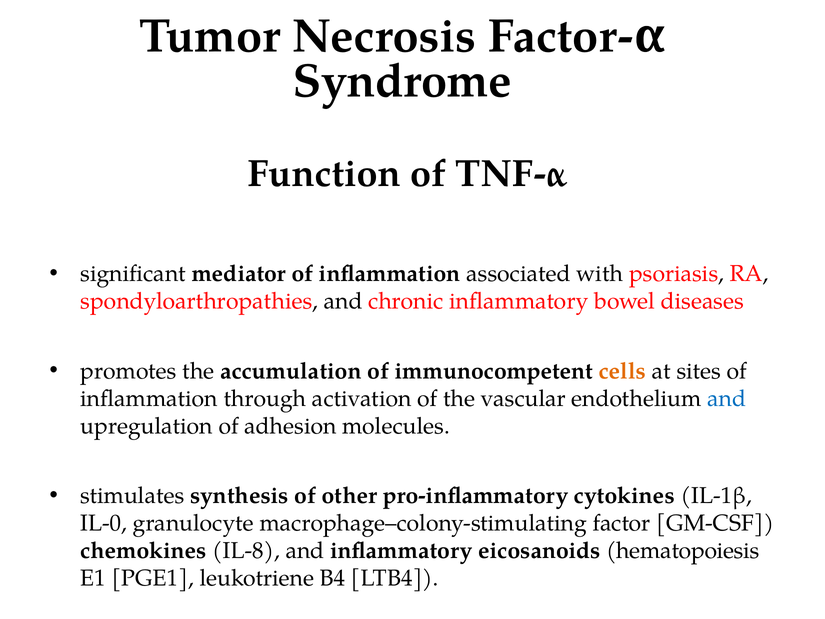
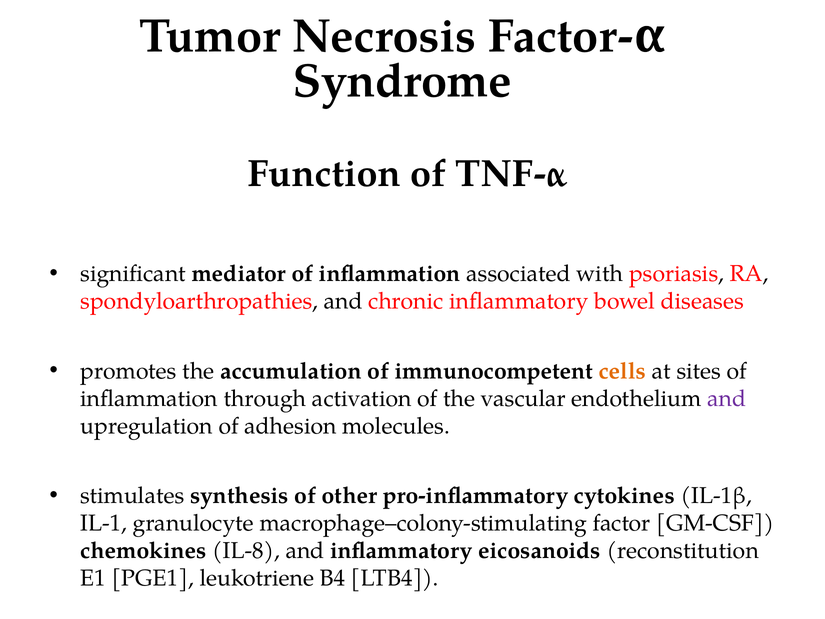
and at (727, 398) colour: blue -> purple
IL-0: IL-0 -> IL-1
hematopoiesis: hematopoiesis -> reconstitution
